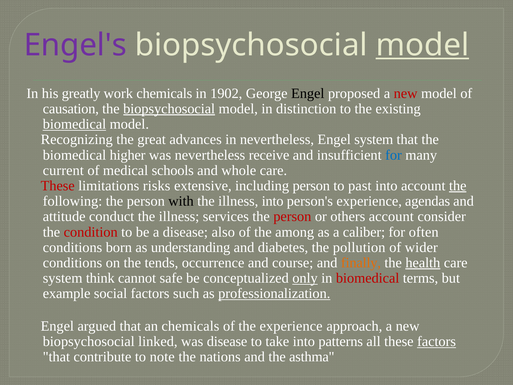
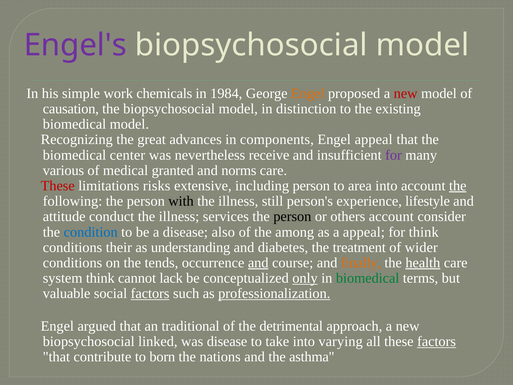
model at (422, 45) underline: present -> none
greatly: greatly -> simple
1902: 1902 -> 1984
Engel at (308, 93) colour: black -> orange
biopsychosocial at (169, 109) underline: present -> none
biomedical at (74, 124) underline: present -> none
in nevertheless: nevertheless -> components
Engel system: system -> appeal
higher: higher -> center
for at (393, 155) colour: blue -> purple
current: current -> various
schools: schools -> granted
whole: whole -> norms
past: past -> area
illness into: into -> still
agendas: agendas -> lifestyle
person at (292, 216) colour: red -> black
condition colour: red -> blue
a caliber: caliber -> appeal
for often: often -> think
born: born -> their
pollution: pollution -> treatment
and at (258, 263) underline: none -> present
safe: safe -> lack
biomedical at (368, 278) colour: red -> green
example: example -> valuable
factors at (150, 293) underline: none -> present
an chemicals: chemicals -> traditional
the experience: experience -> detrimental
patterns: patterns -> varying
note: note -> born
